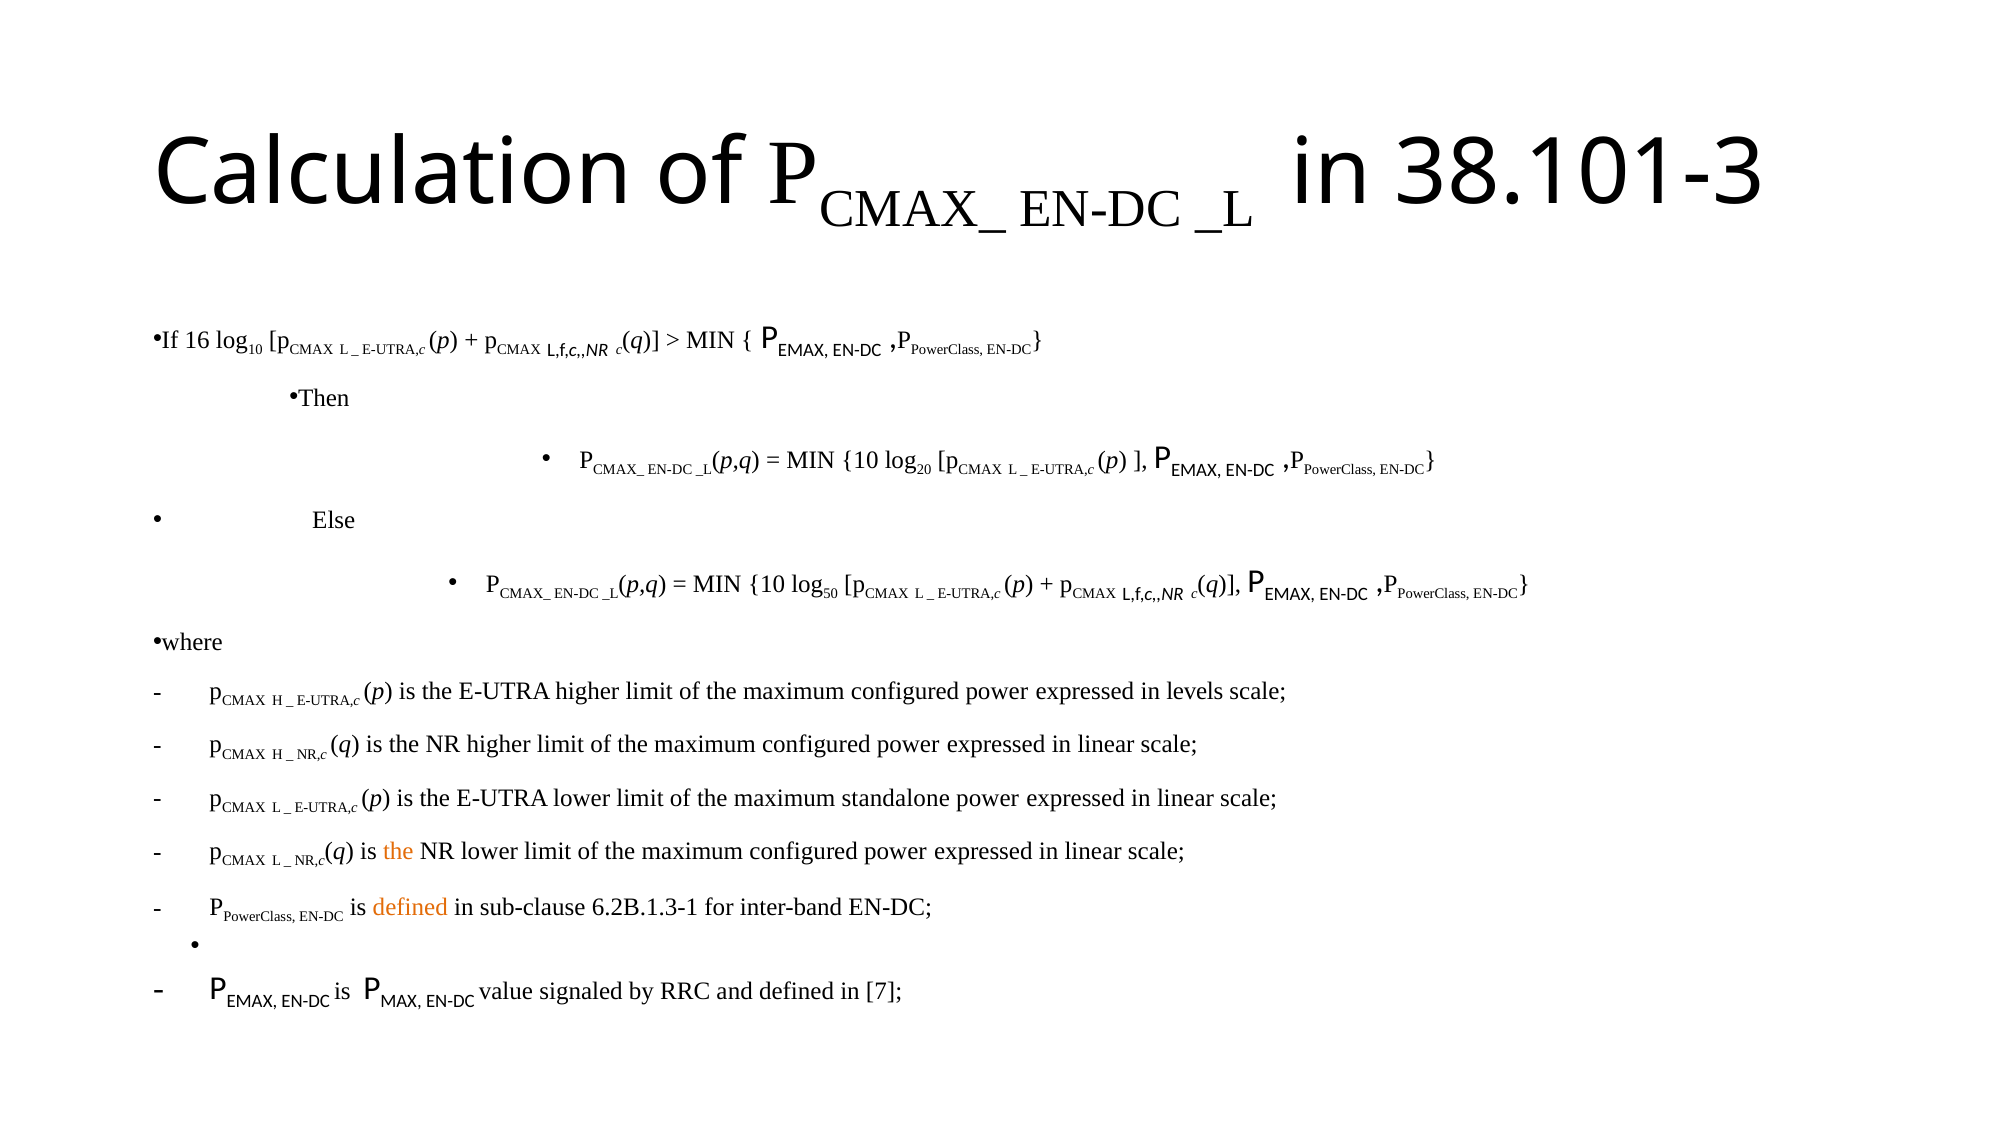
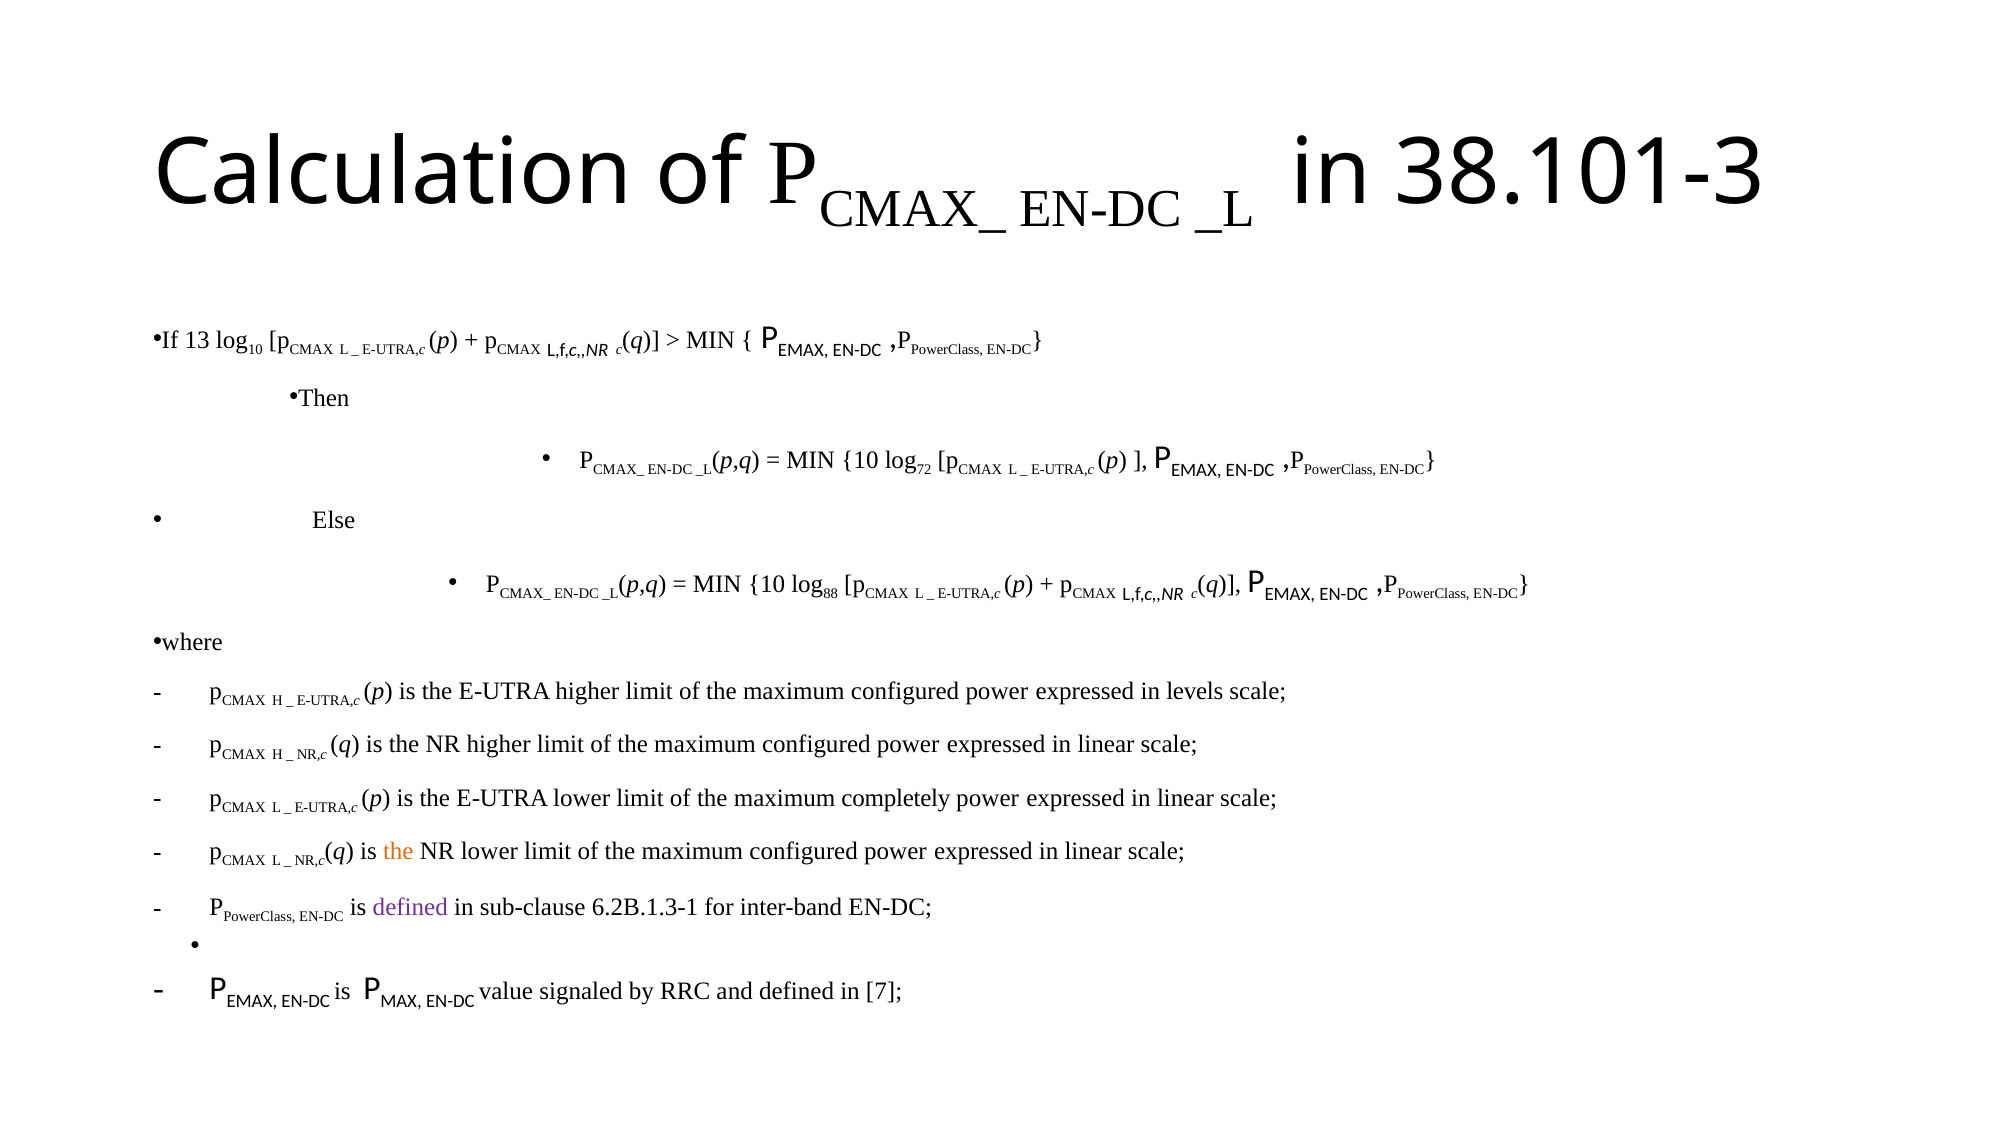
16: 16 -> 13
20: 20 -> 72
50: 50 -> 88
standalone: standalone -> completely
defined at (410, 907) colour: orange -> purple
